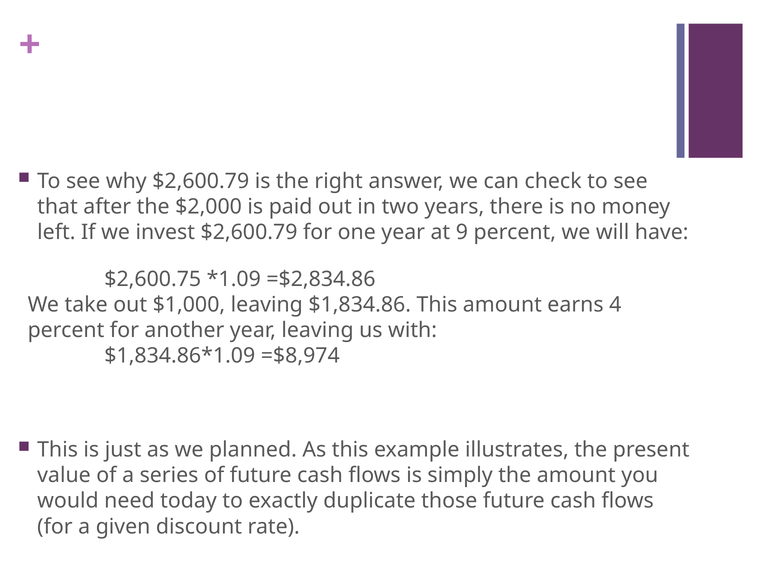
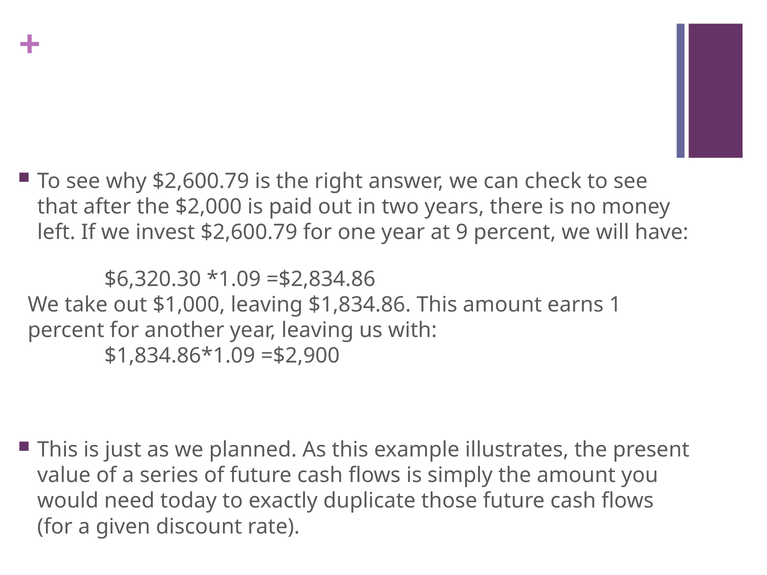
$2,600.75: $2,600.75 -> $6,320.30
4: 4 -> 1
=$8,974: =$8,974 -> =$2,900
